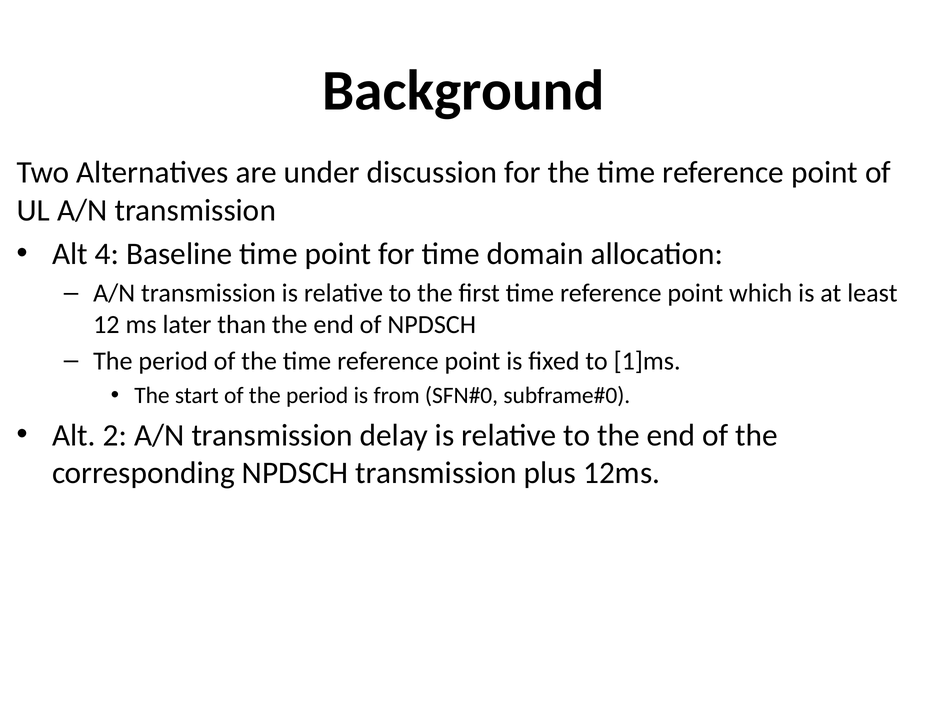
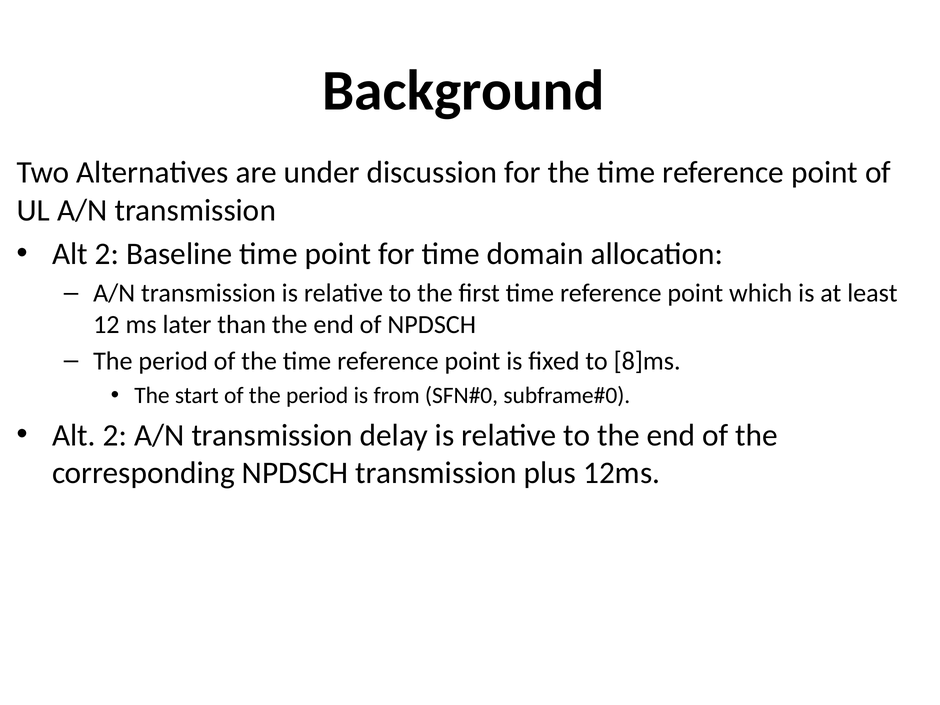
4 at (107, 254): 4 -> 2
1]ms: 1]ms -> 8]ms
